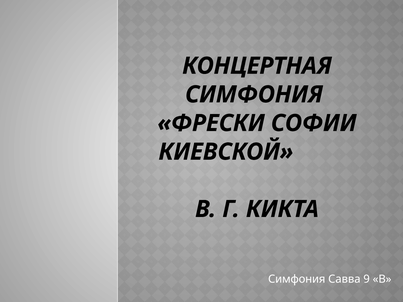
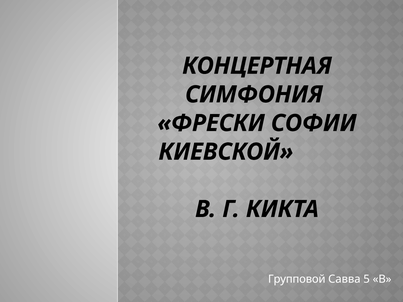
Симфония at (297, 279): Симфония -> Групповой
9: 9 -> 5
